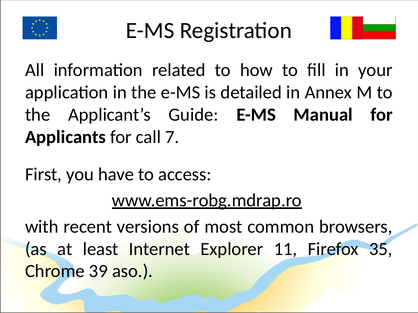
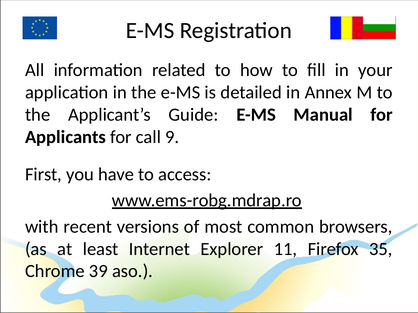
7: 7 -> 9
